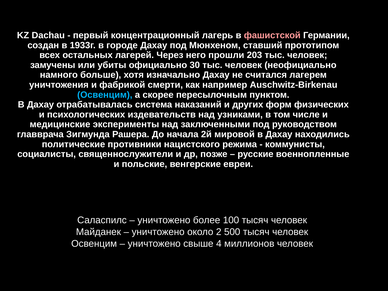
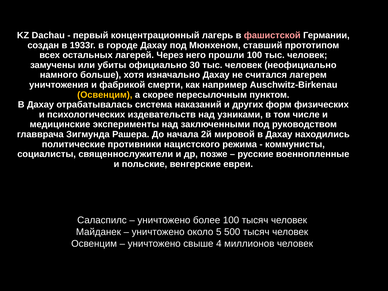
прошли 203: 203 -> 100
Освенцим at (105, 95) colour: light blue -> yellow
2: 2 -> 5
